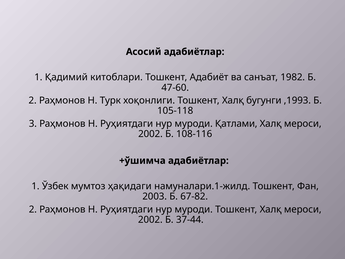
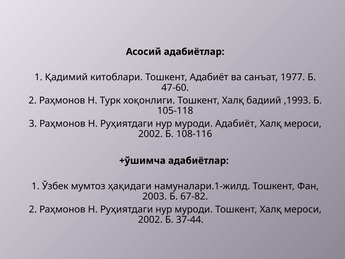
1982: 1982 -> 1977
бугунги: бугунги -> бадиий
муроди Қатлами: Қатлами -> Адабиёт
